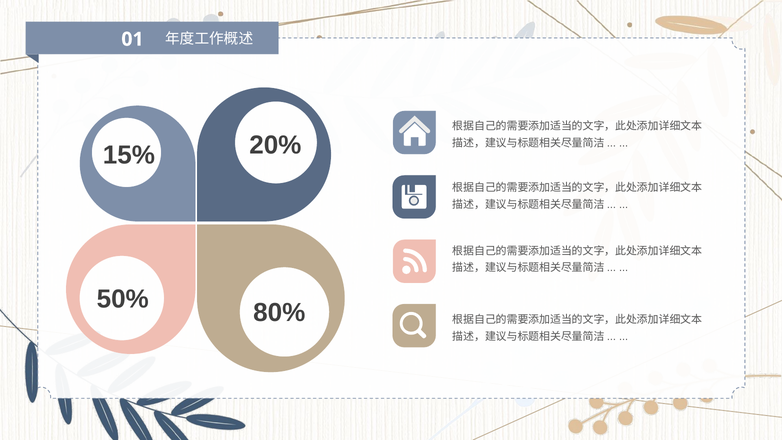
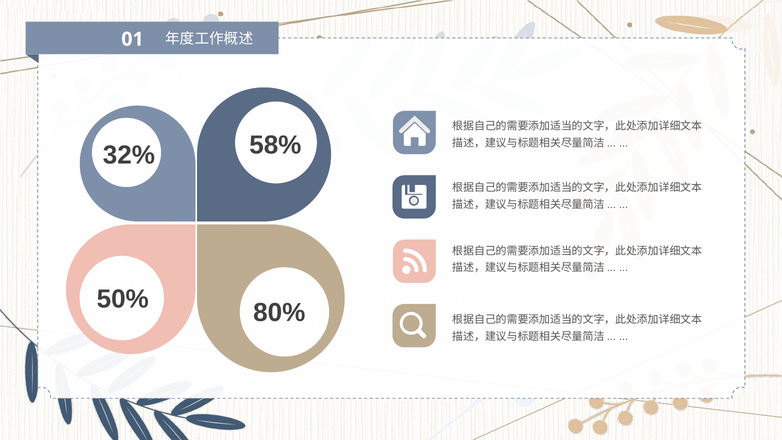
20%: 20% -> 58%
15%: 15% -> 32%
